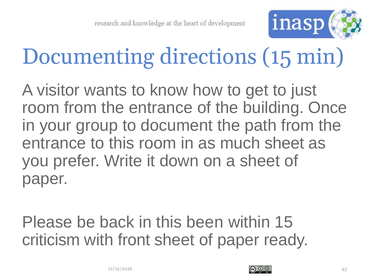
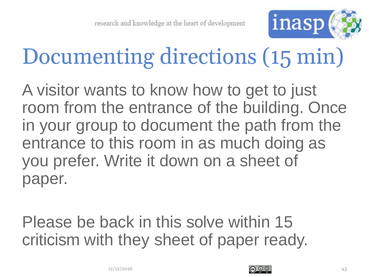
much sheet: sheet -> doing
been: been -> solve
front: front -> they
